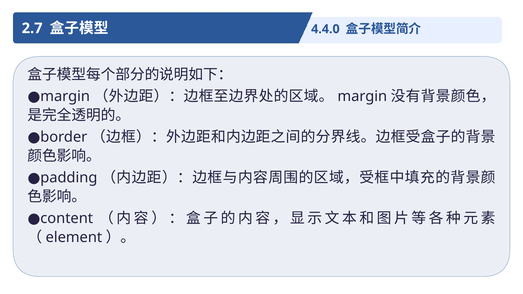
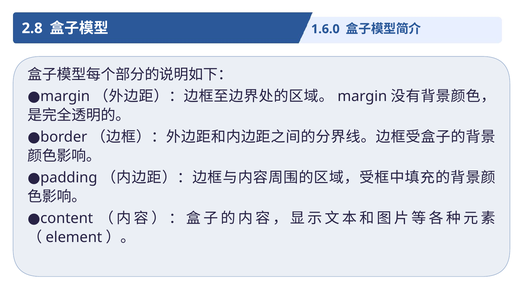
2.7: 2.7 -> 2.8
4.4.0: 4.4.0 -> 1.6.0
